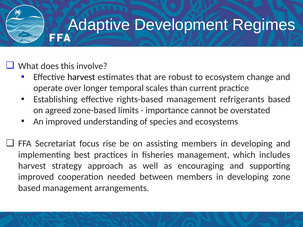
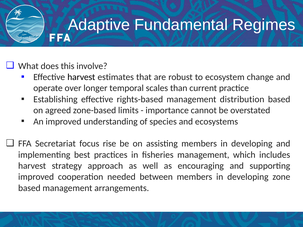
Development: Development -> Fundamental
refrigerants: refrigerants -> distribution
